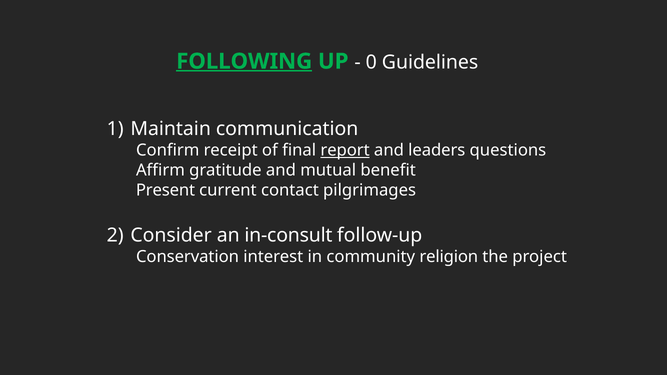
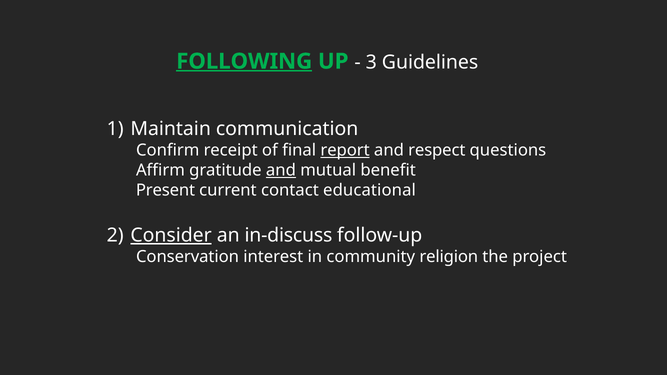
0: 0 -> 3
leaders: leaders -> respect
and at (281, 170) underline: none -> present
pilgrimages: pilgrimages -> educational
Consider underline: none -> present
in-consult: in-consult -> in-discuss
